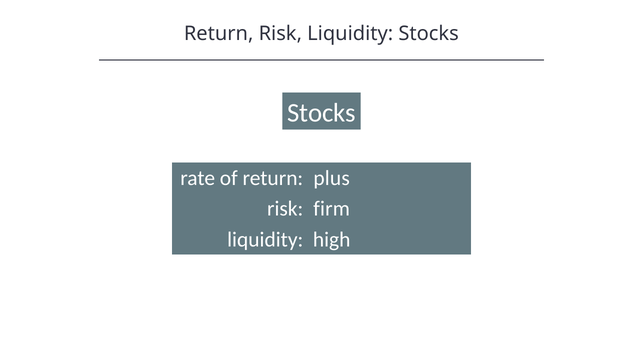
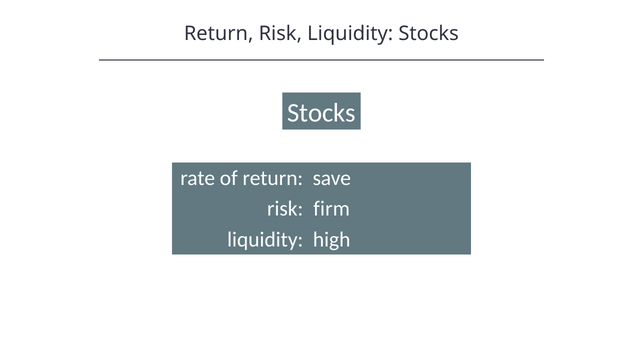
plus: plus -> save
